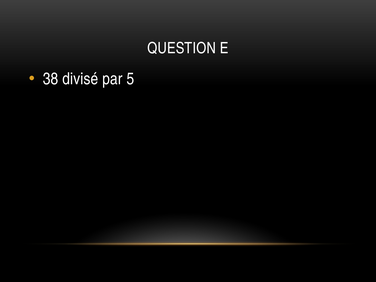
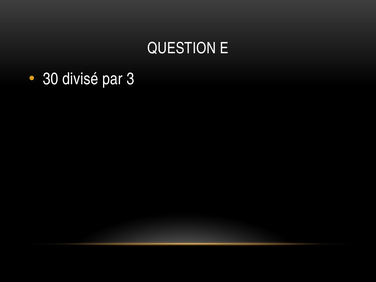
38: 38 -> 30
5: 5 -> 3
